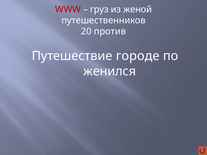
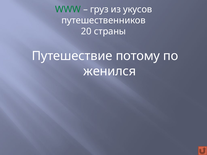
WWW colour: red -> green
женой: женой -> укусов
против: против -> страны
городе: городе -> потому
